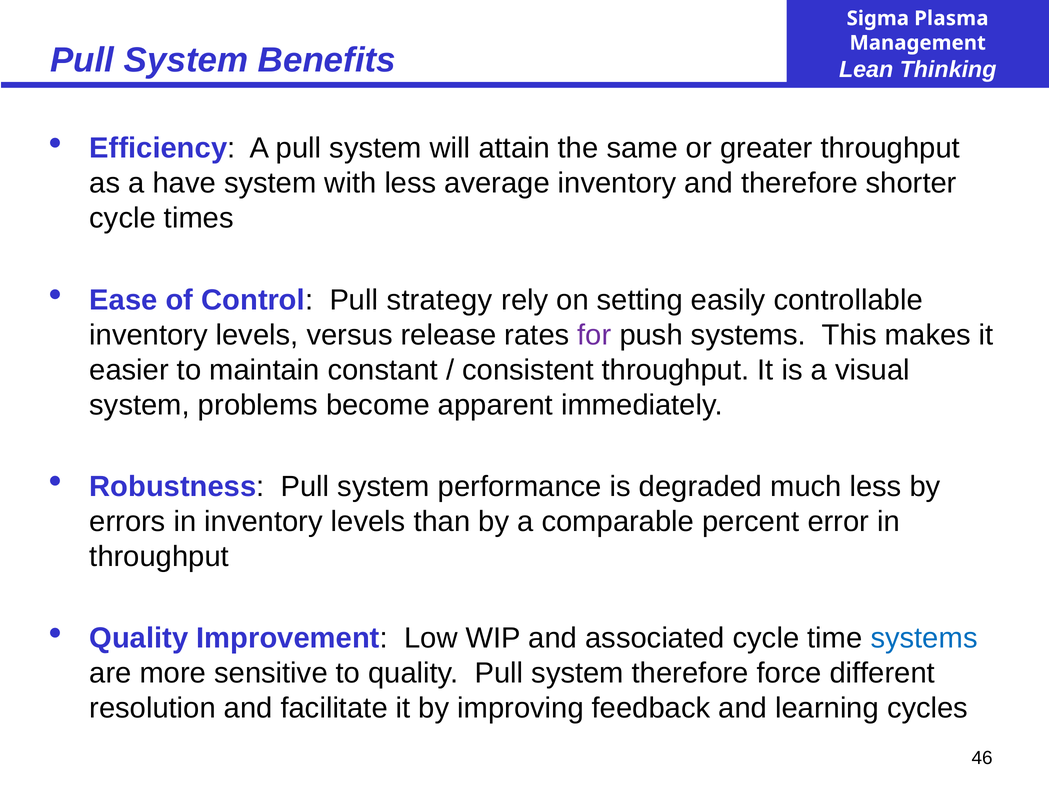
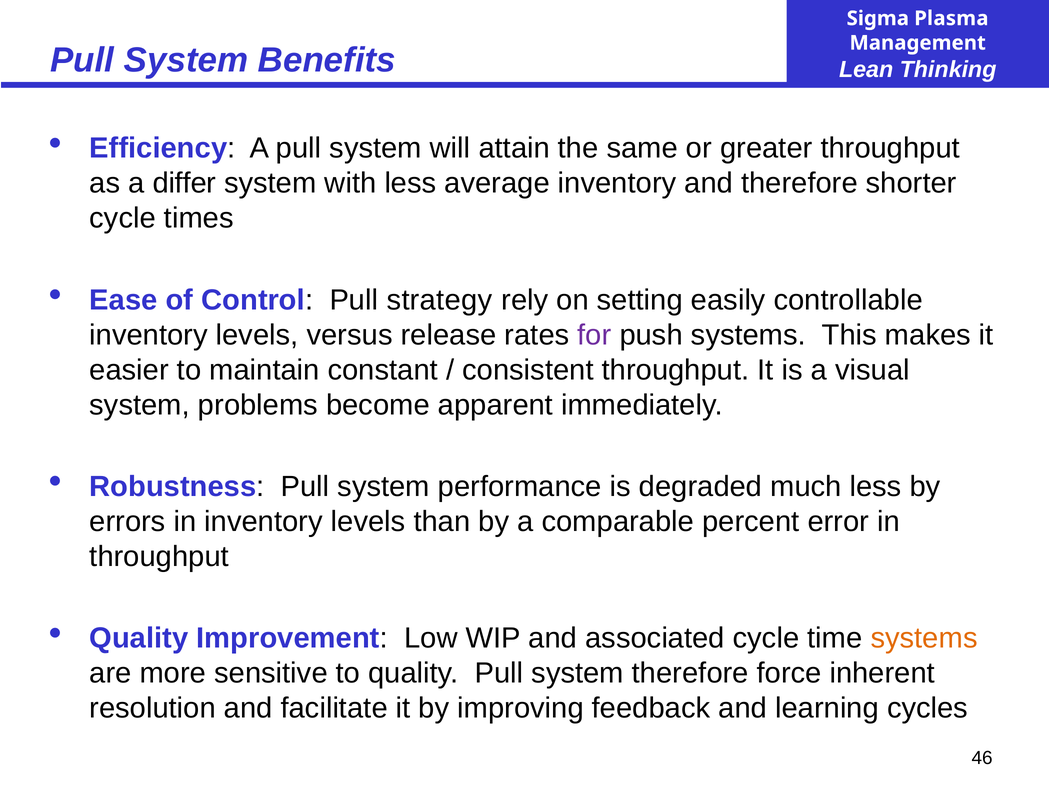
have: have -> differ
systems at (924, 638) colour: blue -> orange
different: different -> inherent
